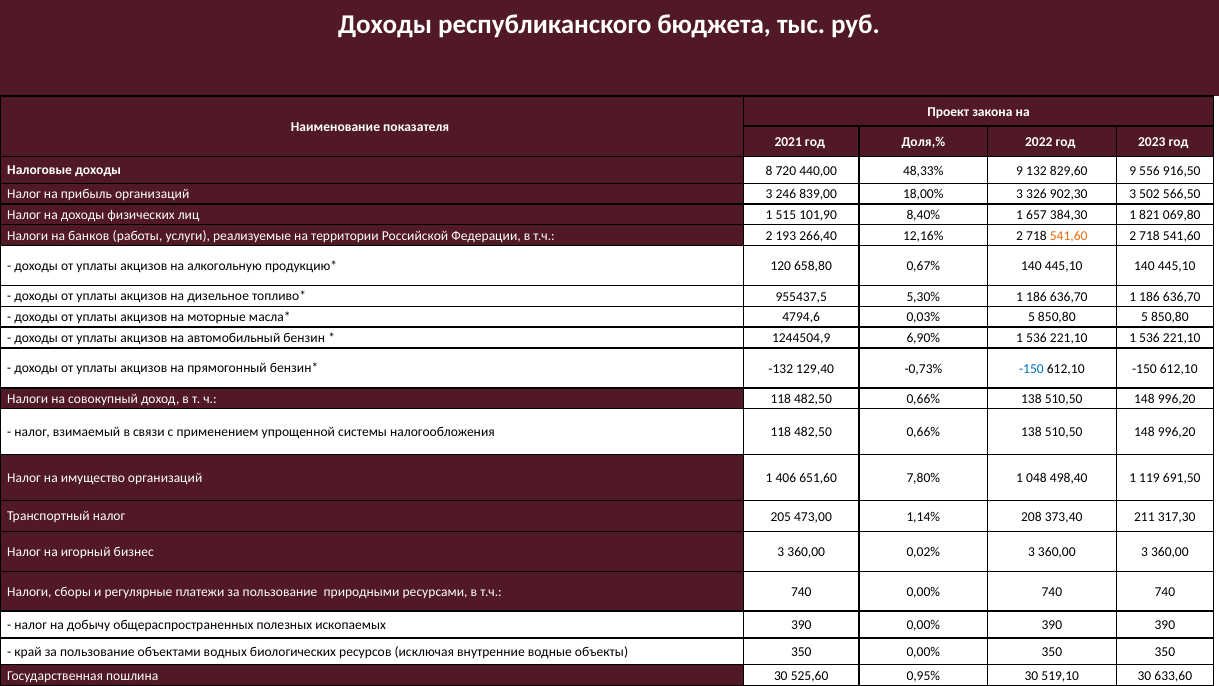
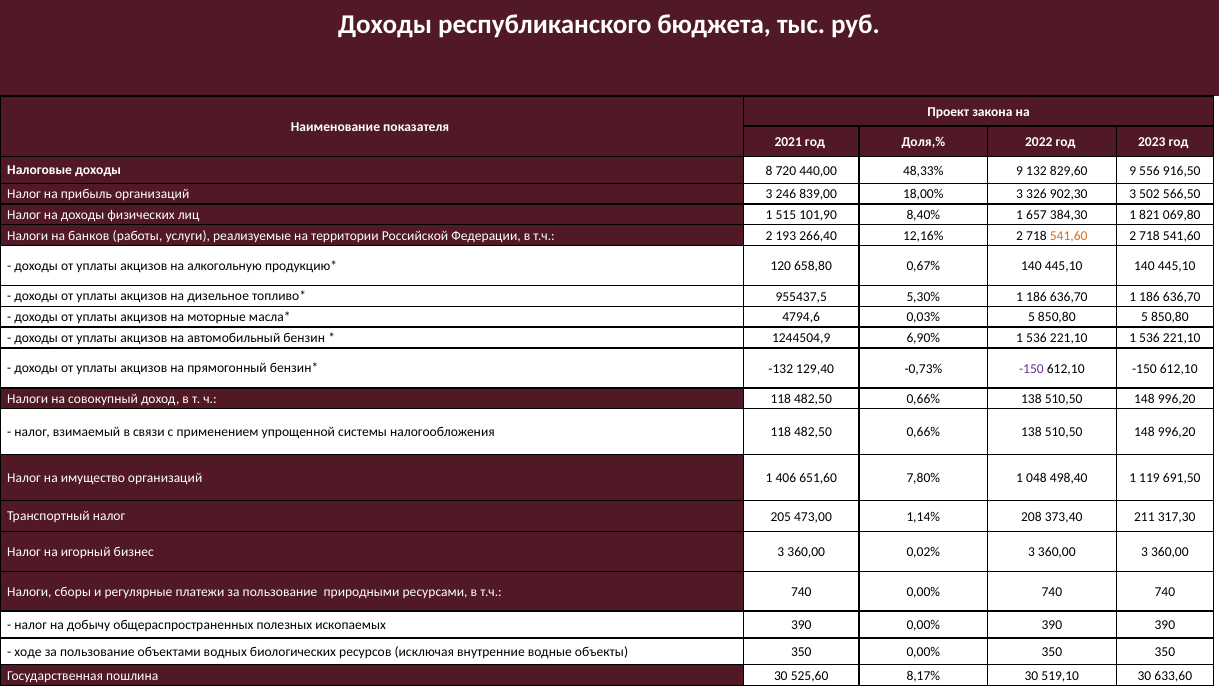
-150 at (1031, 369) colour: blue -> purple
край: край -> ходе
0,95%: 0,95% -> 8,17%
